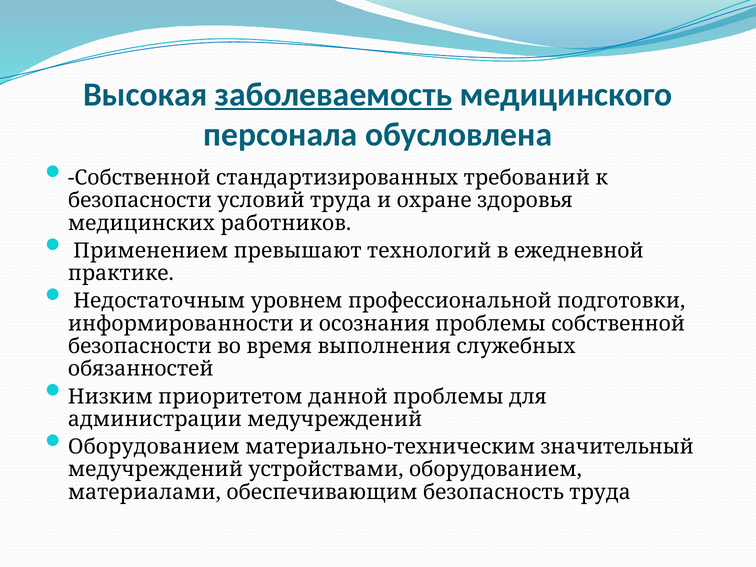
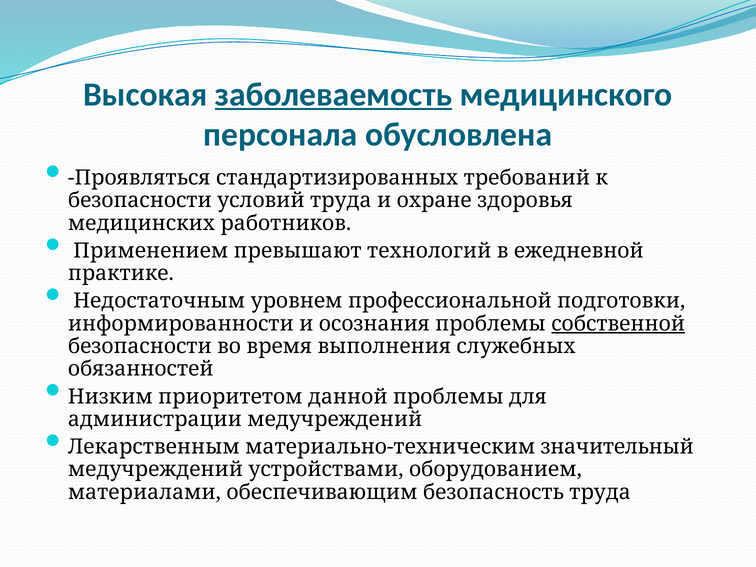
Собственной at (139, 178): Собственной -> Проявляться
собственной at (618, 324) underline: none -> present
Оборудованием at (154, 447): Оборудованием -> Лекарственным
